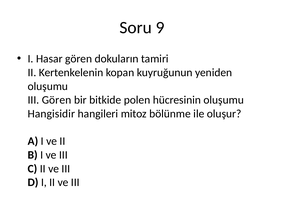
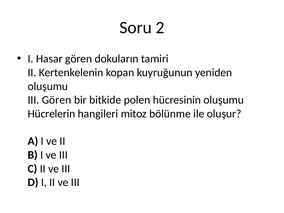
9: 9 -> 2
Hangisidir: Hangisidir -> Hücrelerin
